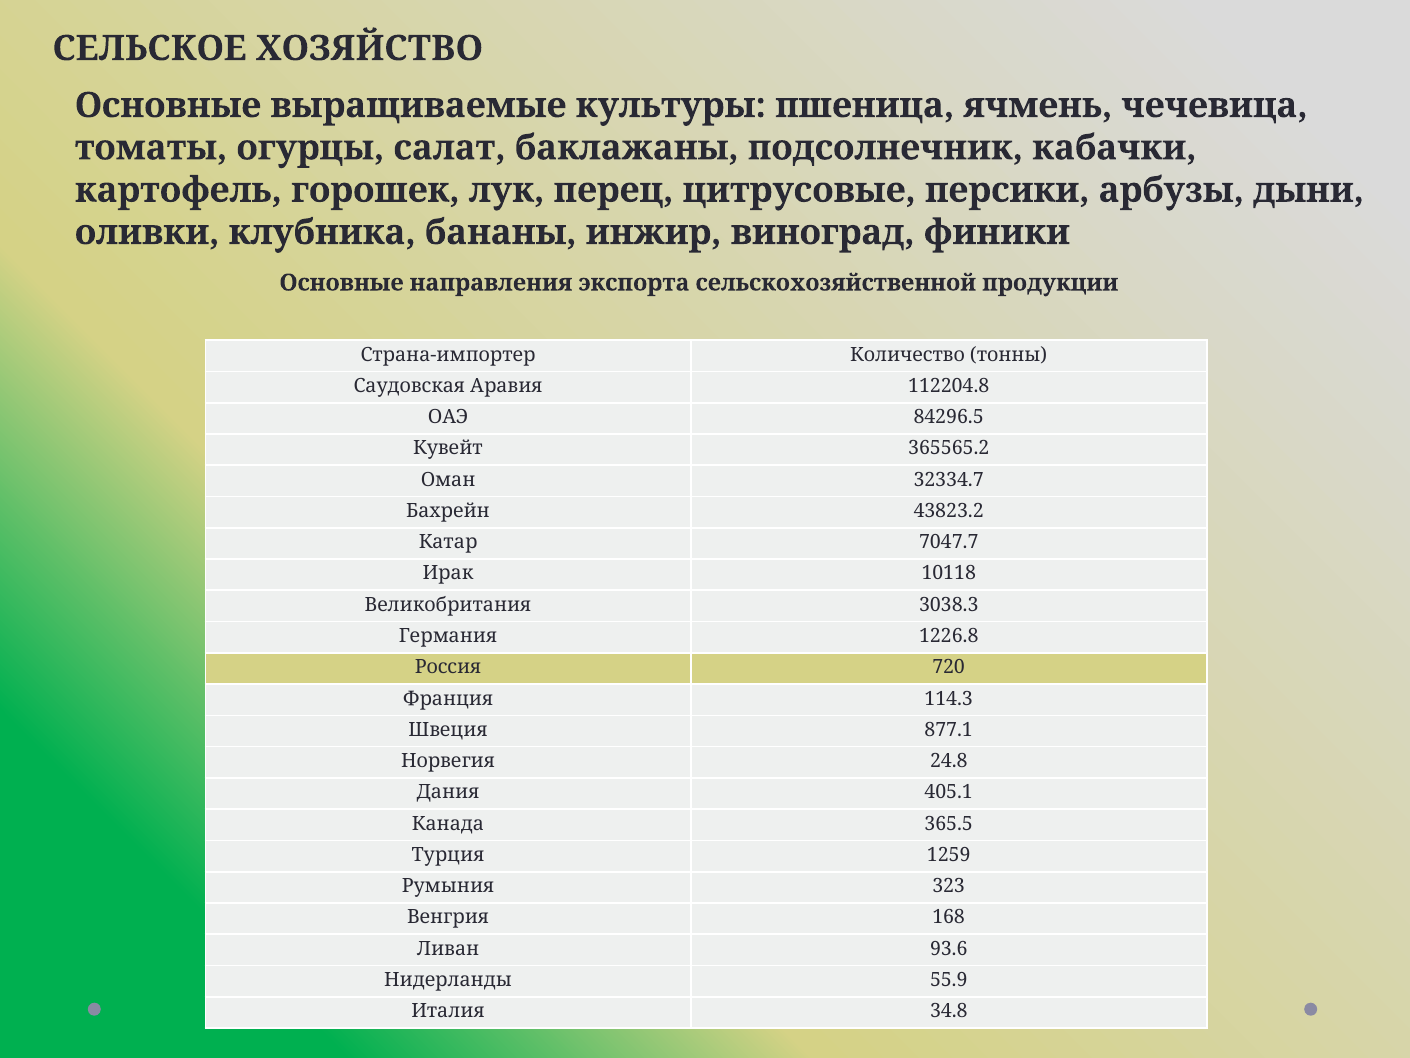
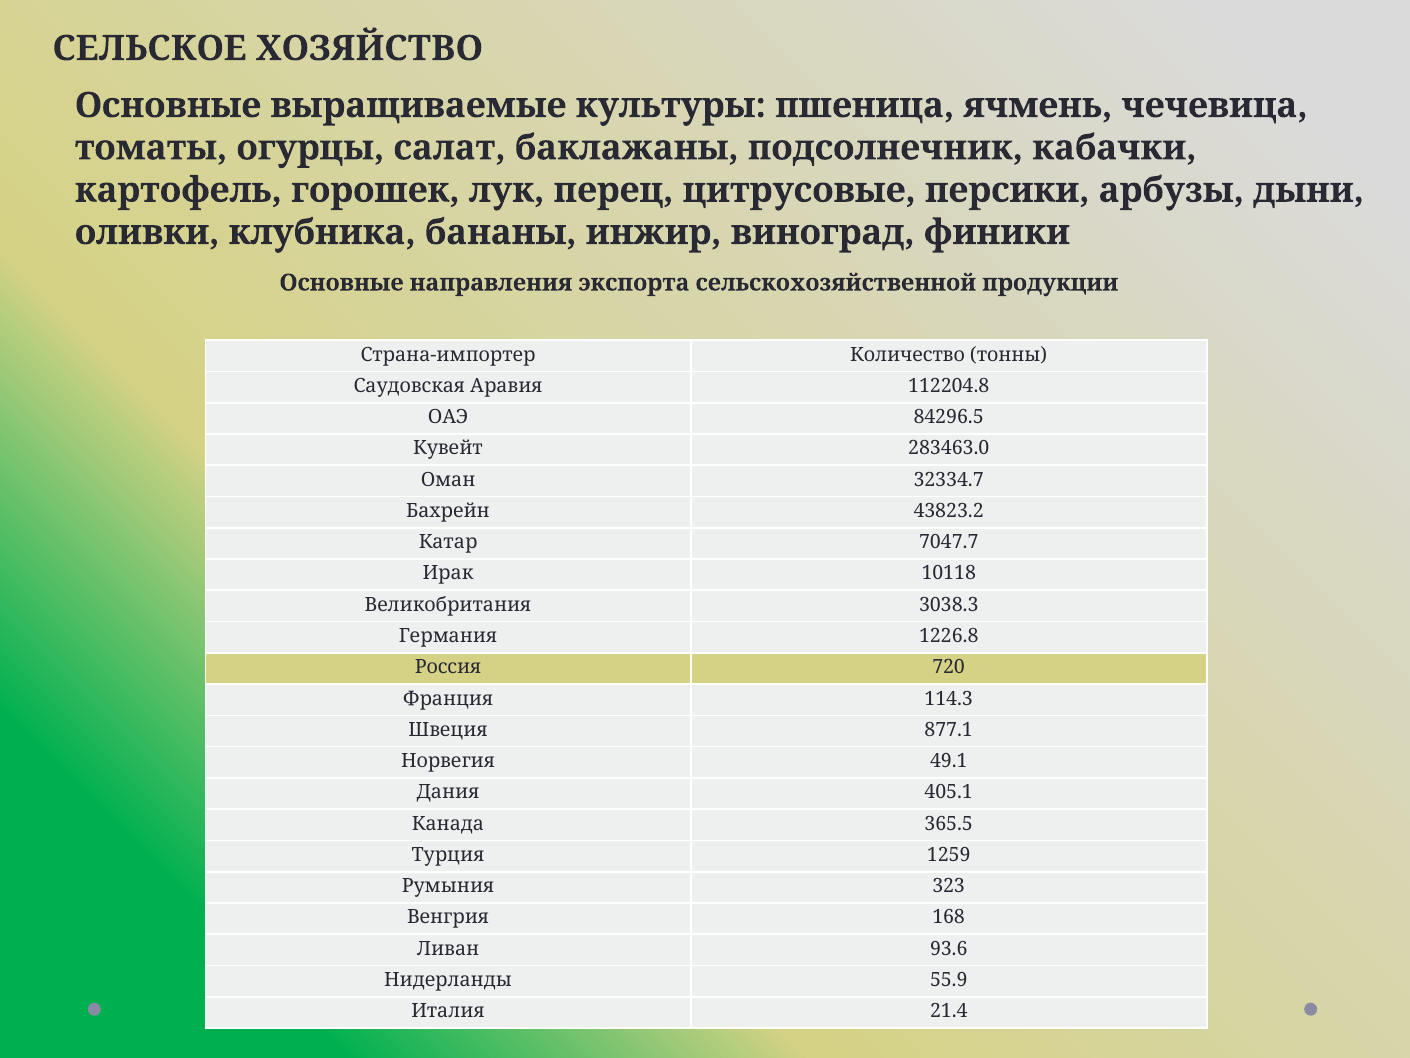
365565.2: 365565.2 -> 283463.0
24.8: 24.8 -> 49.1
34.8: 34.8 -> 21.4
